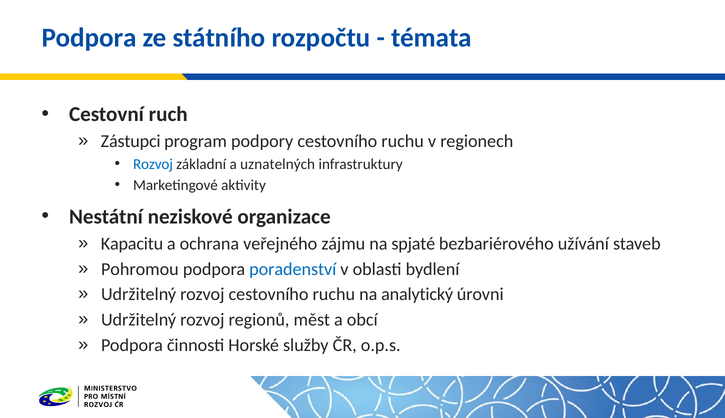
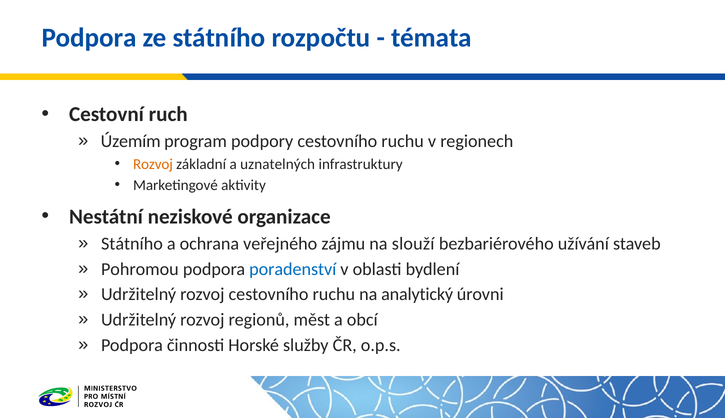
Zástupci: Zástupci -> Územím
Rozvoj at (153, 164) colour: blue -> orange
Kapacitu at (132, 243): Kapacitu -> Státního
spjaté: spjaté -> slouží
